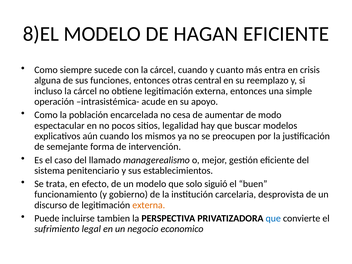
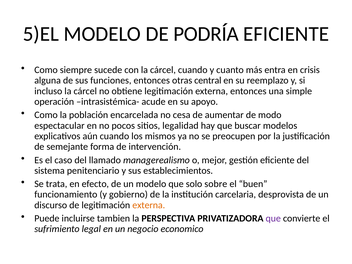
8)EL: 8)EL -> 5)EL
HAGAN: HAGAN -> PODRÍA
siguió: siguió -> sobre
que at (273, 218) colour: blue -> purple
